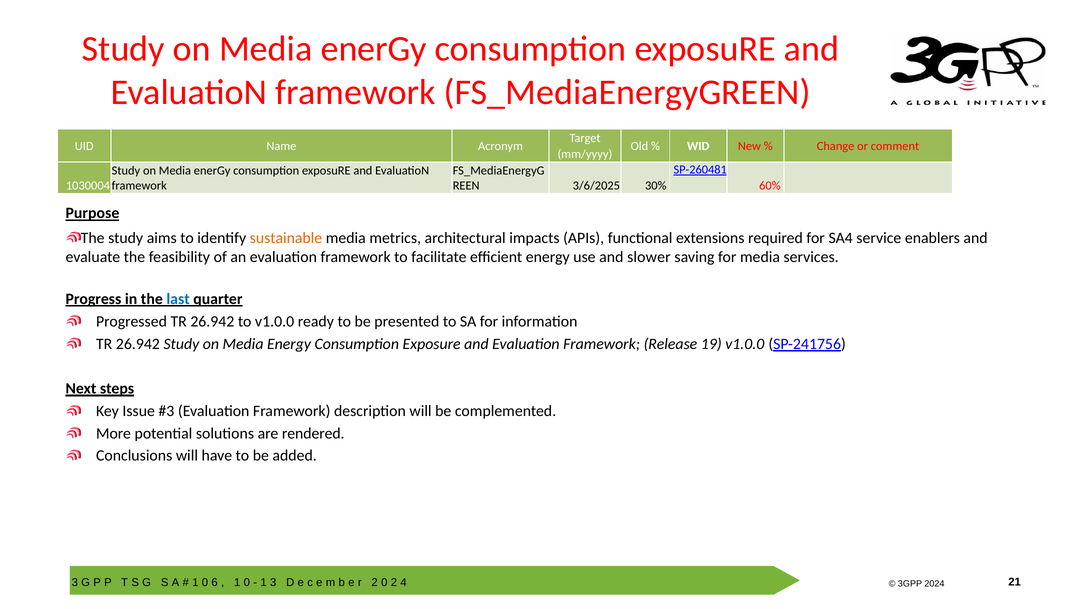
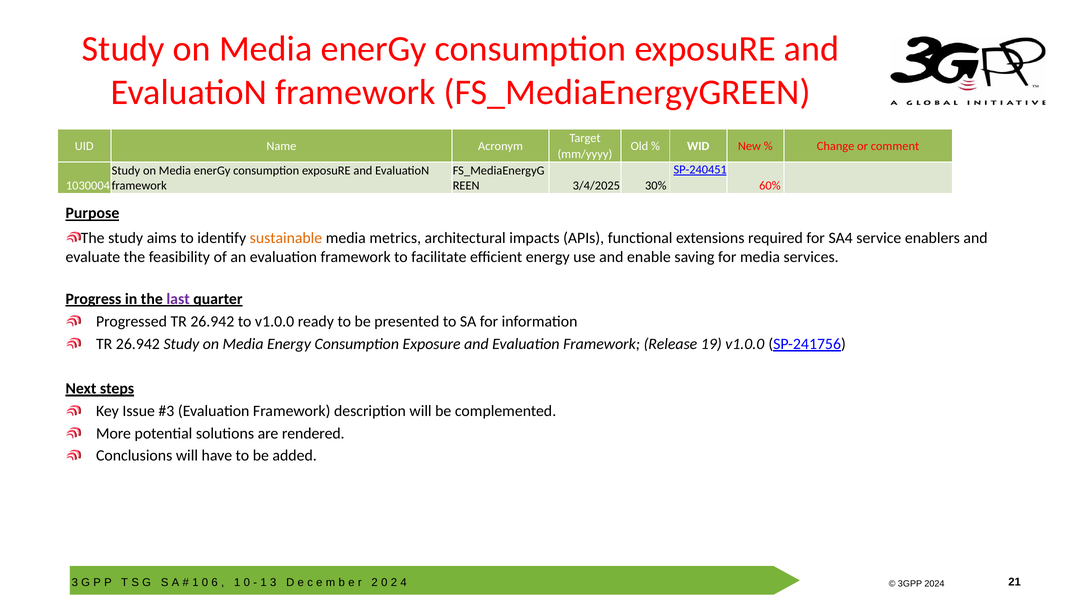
SP-260481: SP-260481 -> SP-240451
3/6/2025: 3/6/2025 -> 3/4/2025
slower: slower -> enable
last colour: blue -> purple
